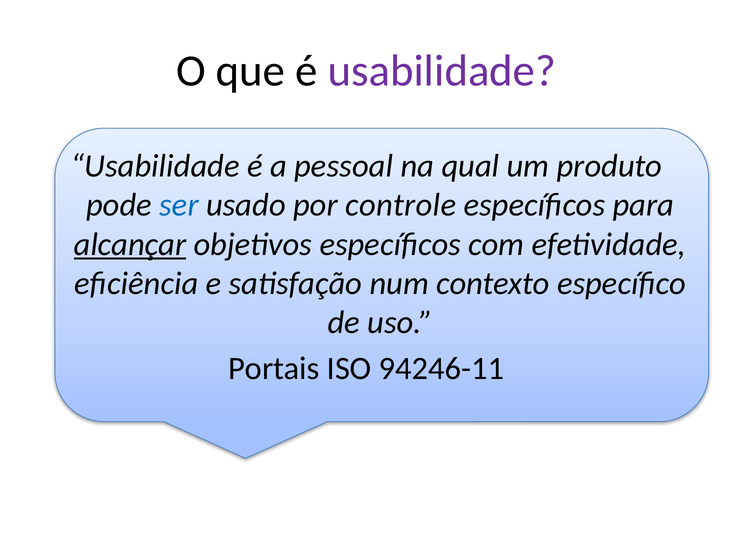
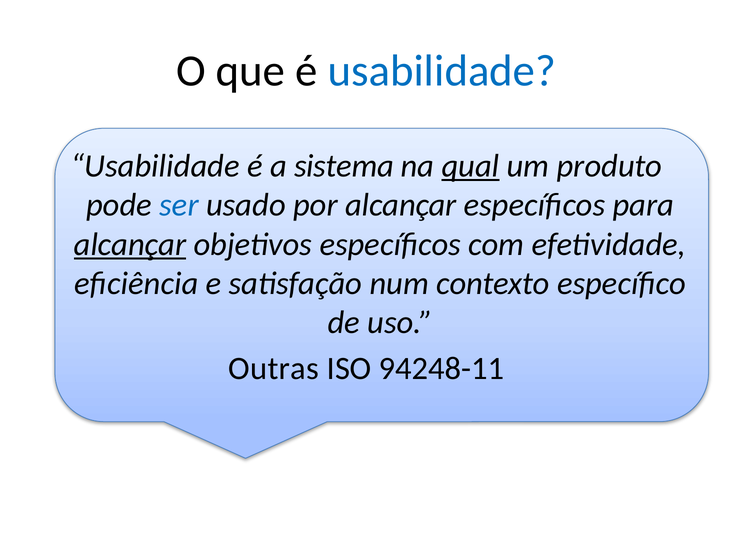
usabilidade at (442, 71) colour: purple -> blue
pessoal: pessoal -> sistema
qual underline: none -> present
por controle: controle -> alcançar
Portais: Portais -> Outras
94246-11: 94246-11 -> 94248-11
